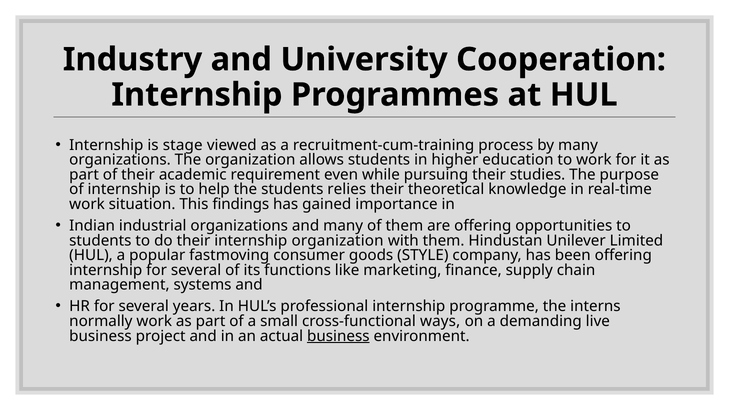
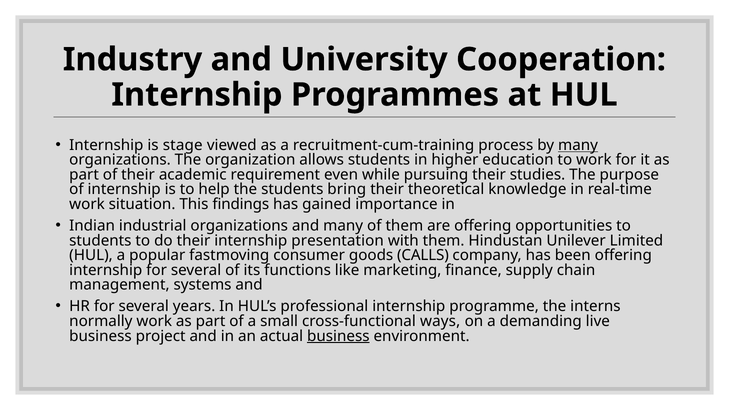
many at (578, 145) underline: none -> present
relies: relies -> bring
internship organization: organization -> presentation
STYLE: STYLE -> CALLS
